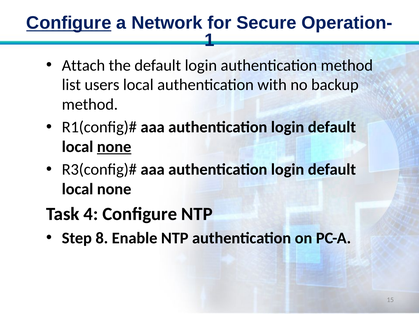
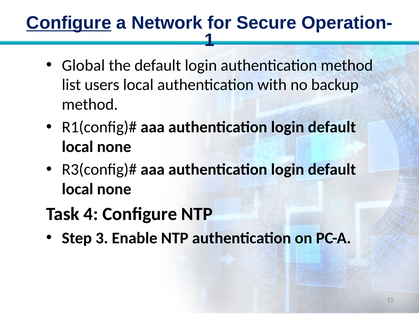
Attach: Attach -> Global
none at (114, 147) underline: present -> none
8: 8 -> 3
